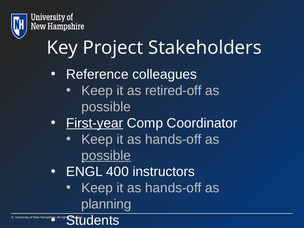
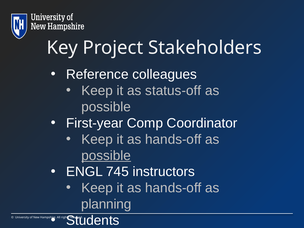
retired-off: retired-off -> status-off
First-year underline: present -> none
400: 400 -> 745
